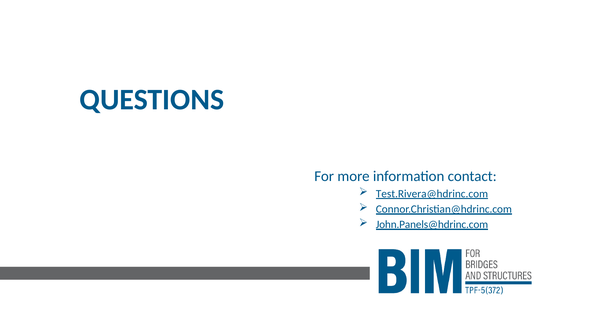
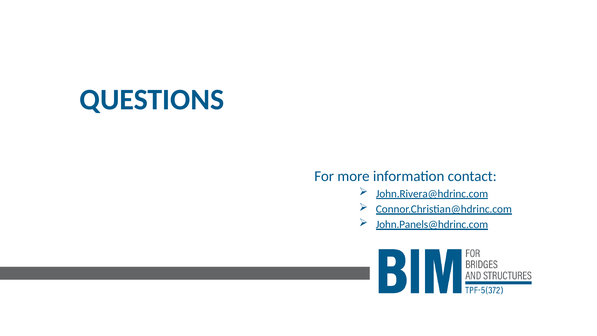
Test.Rivera@hdrinc.com: Test.Rivera@hdrinc.com -> John.Rivera@hdrinc.com
